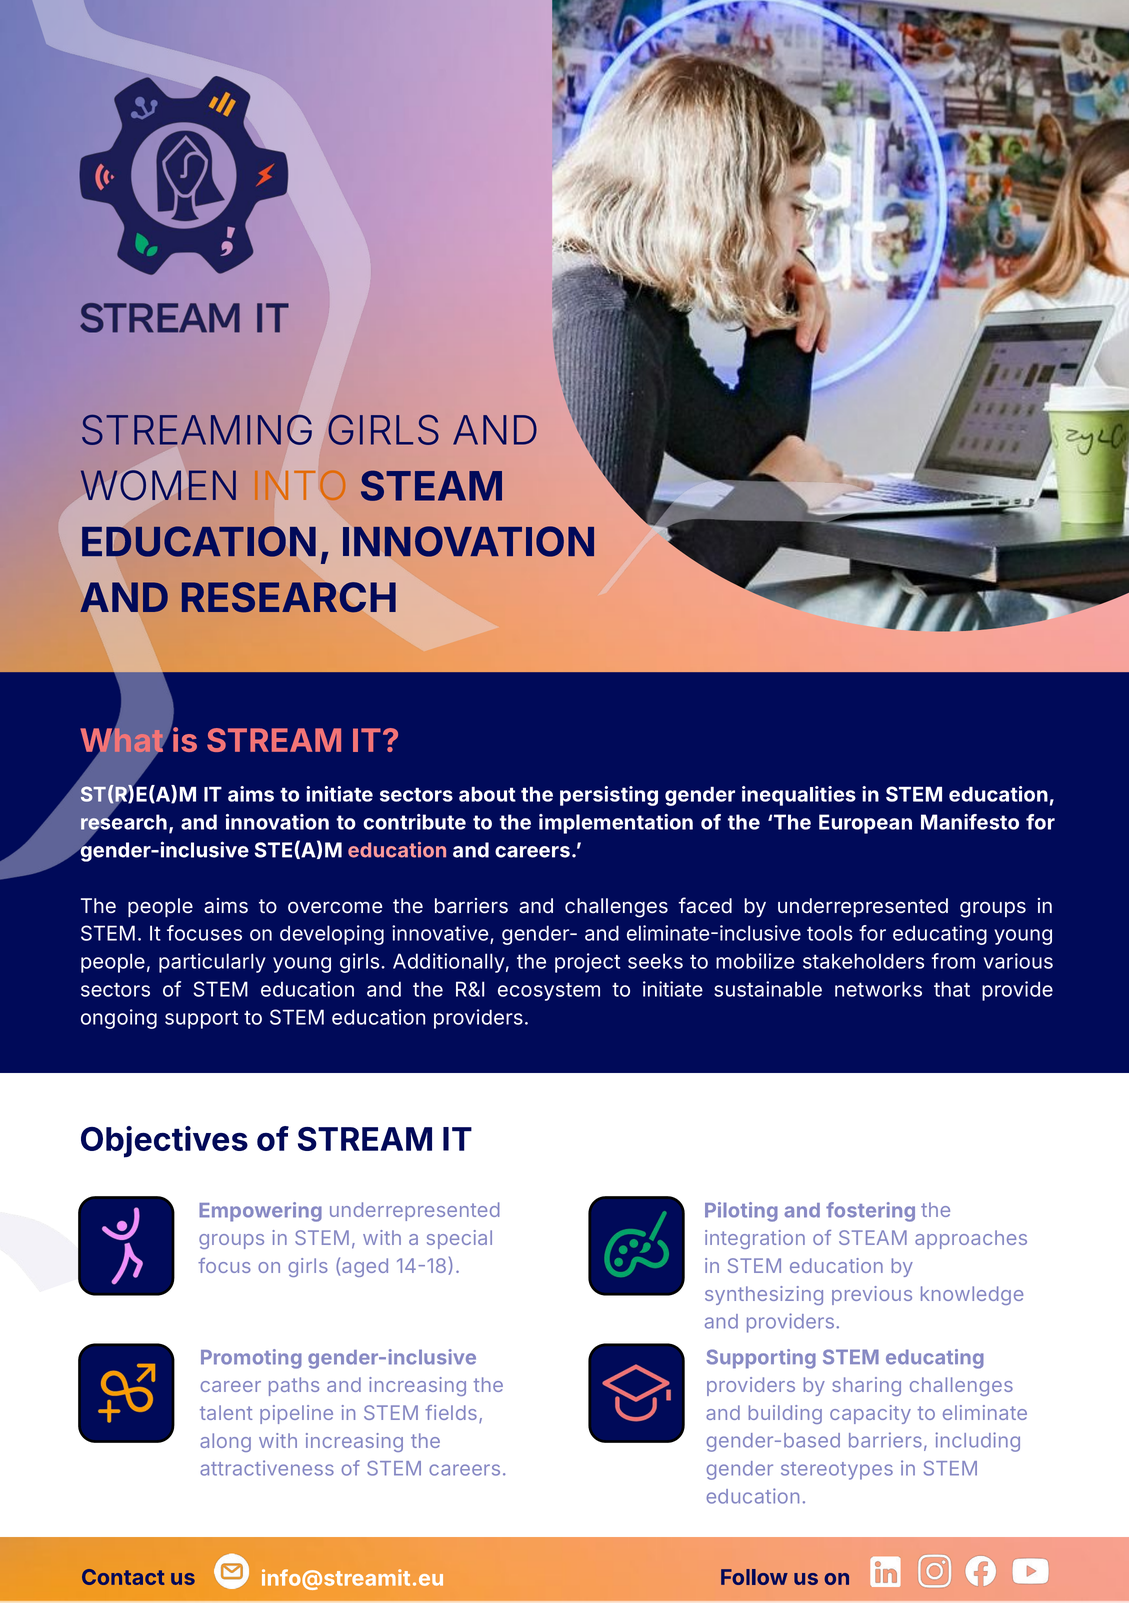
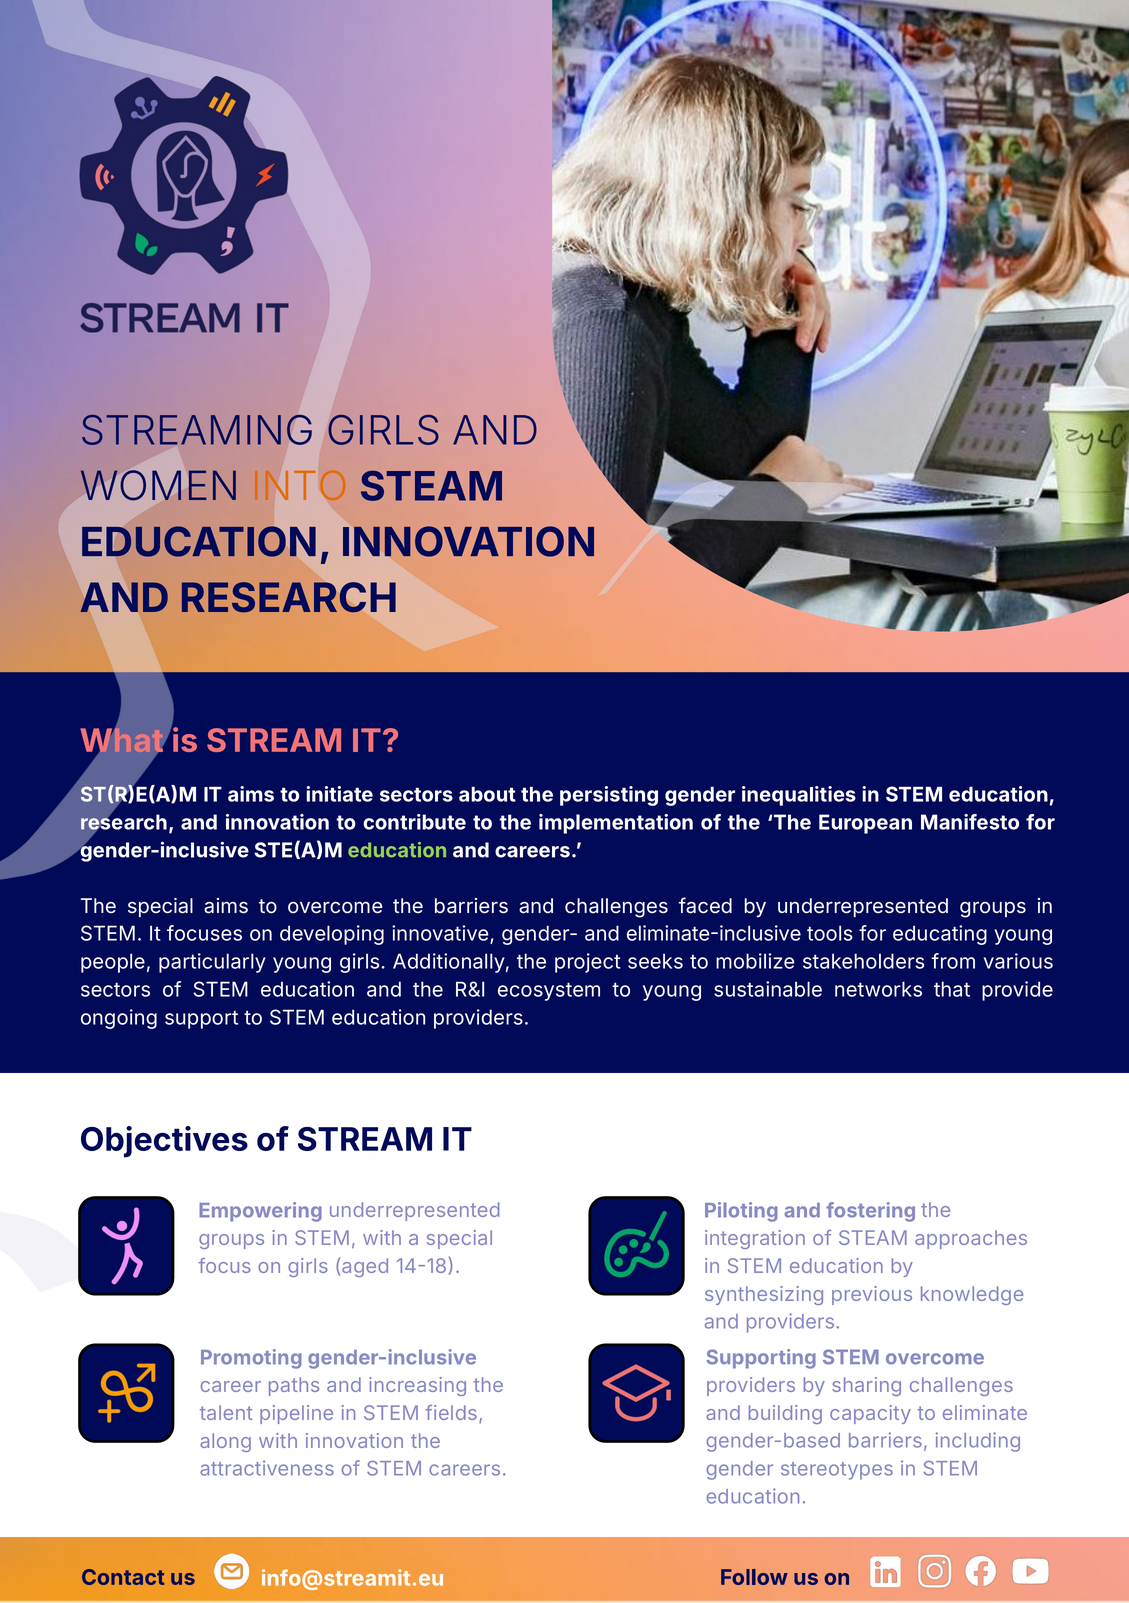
education at (397, 851) colour: pink -> light green
The people: people -> special
ecosystem to initiate: initiate -> young
STEM educating: educating -> overcome
with increasing: increasing -> innovation
